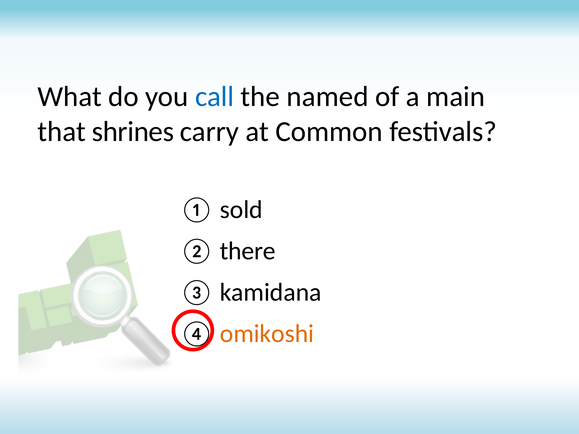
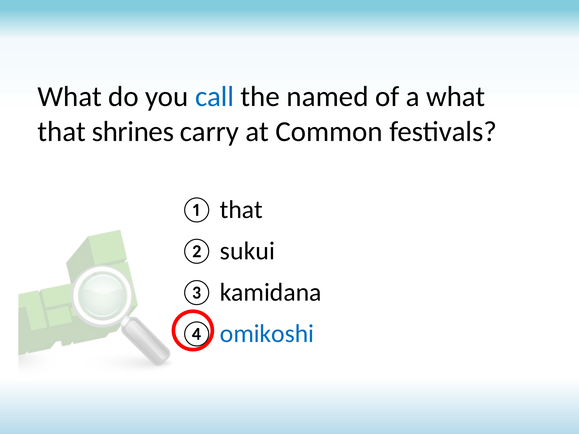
a main: main -> what
① sold: sold -> that
there: there -> sukui
omikoshi colour: orange -> blue
